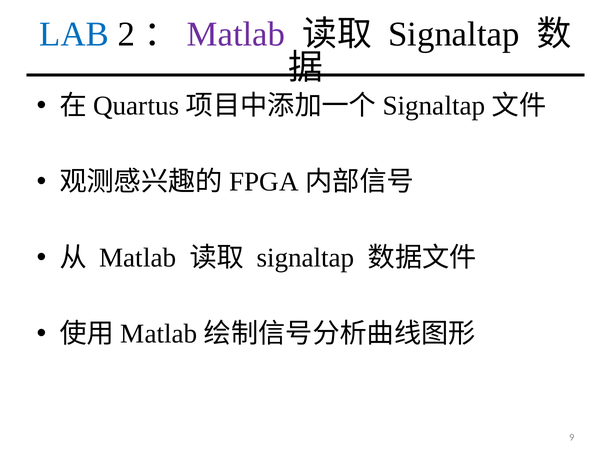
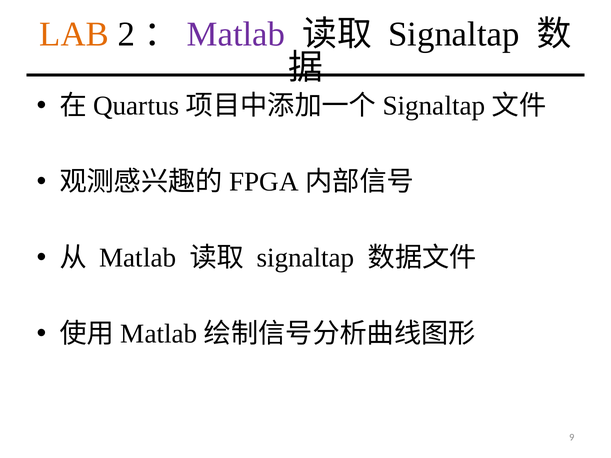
LAB colour: blue -> orange
